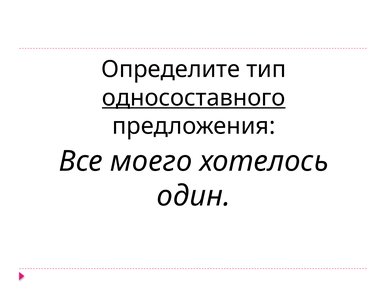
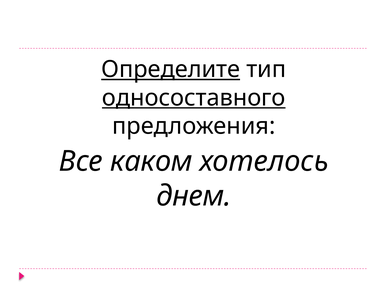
Определите underline: none -> present
моего: моего -> каком
один: один -> днем
